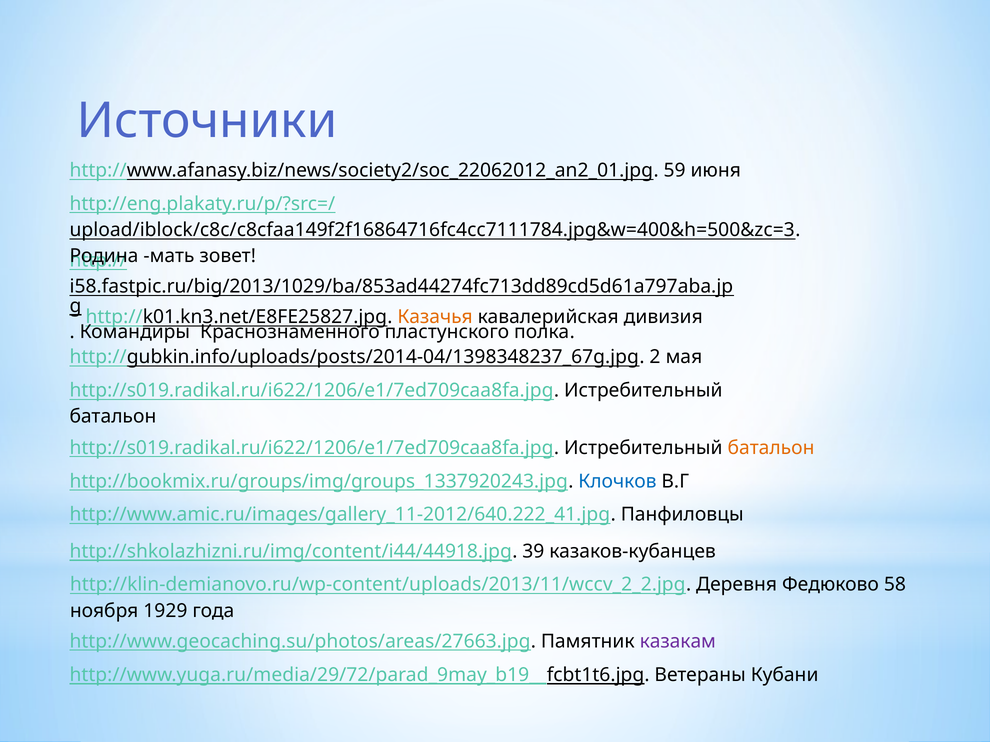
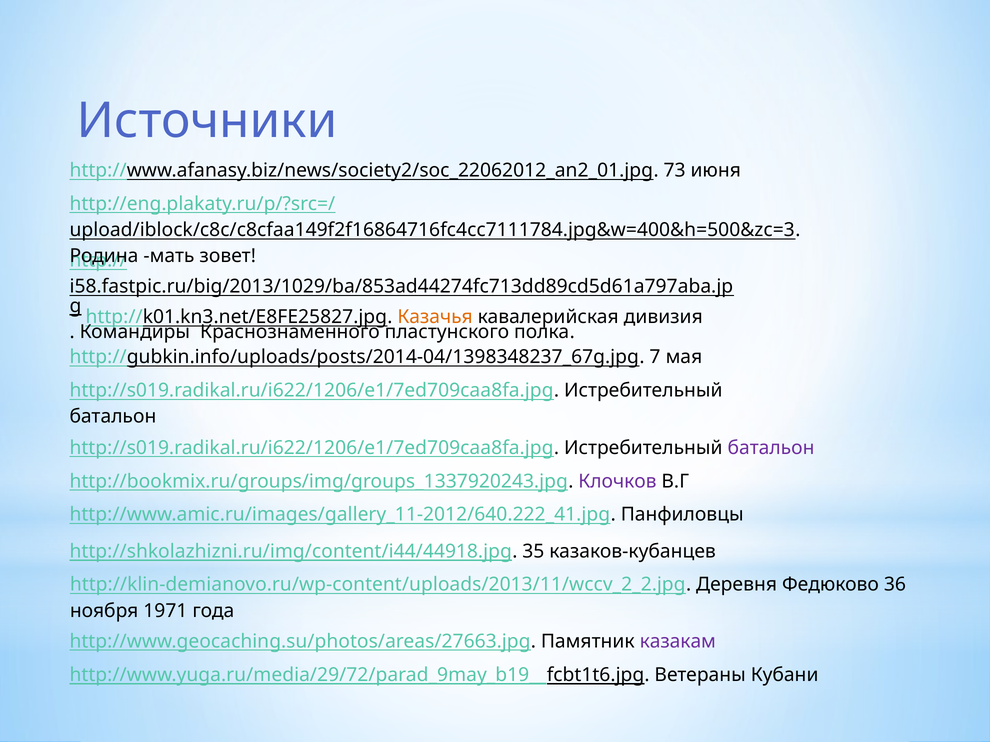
59: 59 -> 73
2: 2 -> 7
батальон at (771, 448) colour: orange -> purple
Клочков colour: blue -> purple
39: 39 -> 35
58: 58 -> 36
1929: 1929 -> 1971
